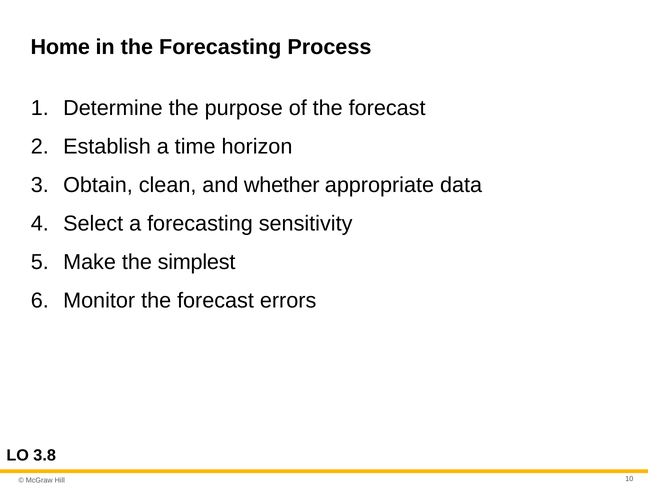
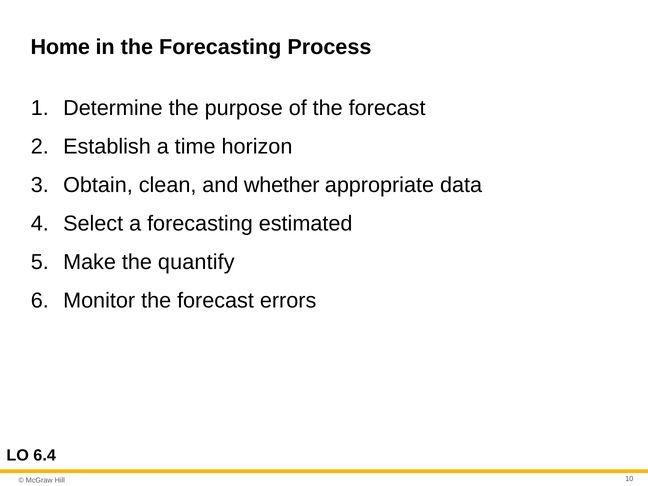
sensitivity: sensitivity -> estimated
simplest: simplest -> quantify
3.8: 3.8 -> 6.4
